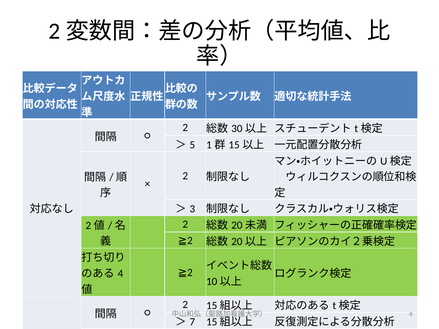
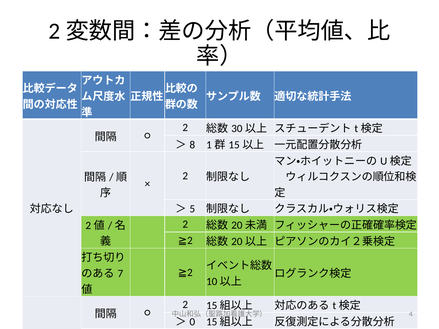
5: 5 -> 8
3: 3 -> 5
4 at (120, 274): 4 -> 7
7: 7 -> 0
